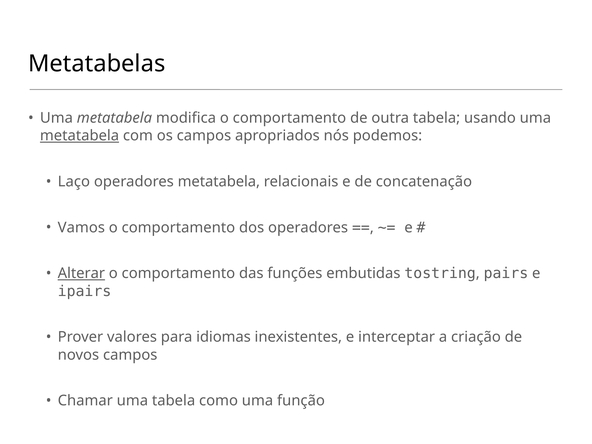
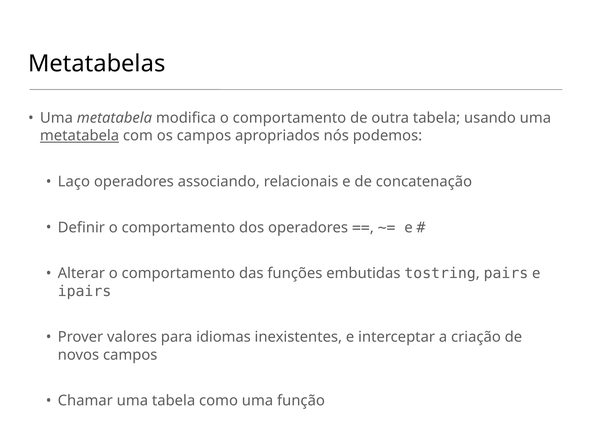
operadores metatabela: metatabela -> associando
Vamos: Vamos -> Definir
Alterar underline: present -> none
